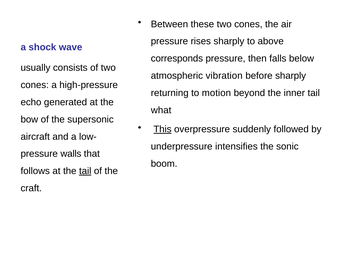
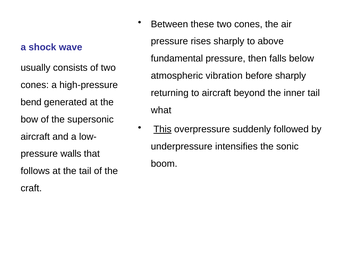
corresponds: corresponds -> fundamental
to motion: motion -> aircraft
echo: echo -> bend
tail at (85, 171) underline: present -> none
